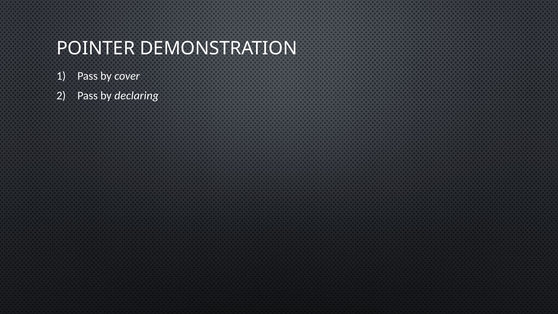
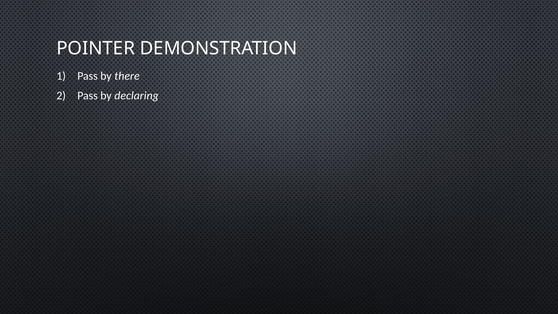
cover: cover -> there
